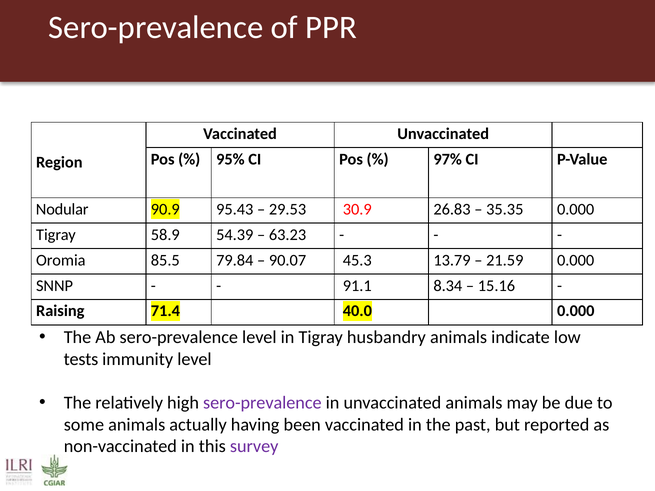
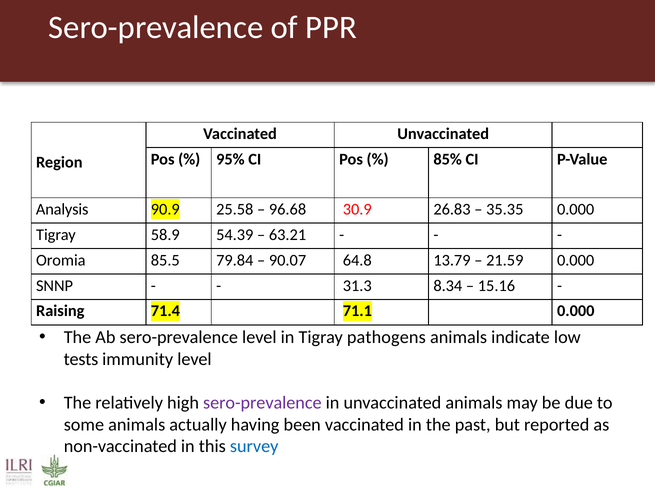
97%: 97% -> 85%
Nodular: Nodular -> Analysis
95.43: 95.43 -> 25.58
29.53: 29.53 -> 96.68
63.23: 63.23 -> 63.21
45.3: 45.3 -> 64.8
91.1: 91.1 -> 31.3
40.0: 40.0 -> 71.1
husbandry: husbandry -> pathogens
survey colour: purple -> blue
